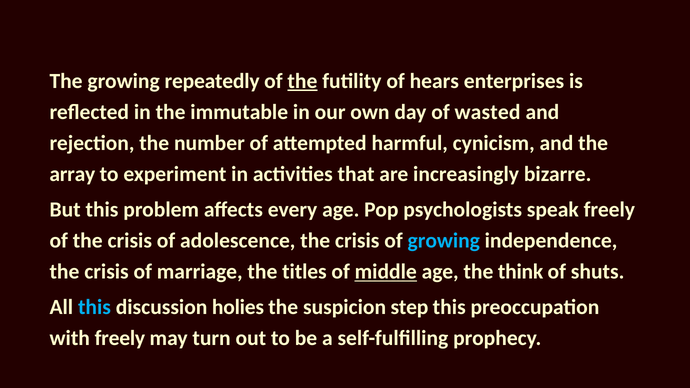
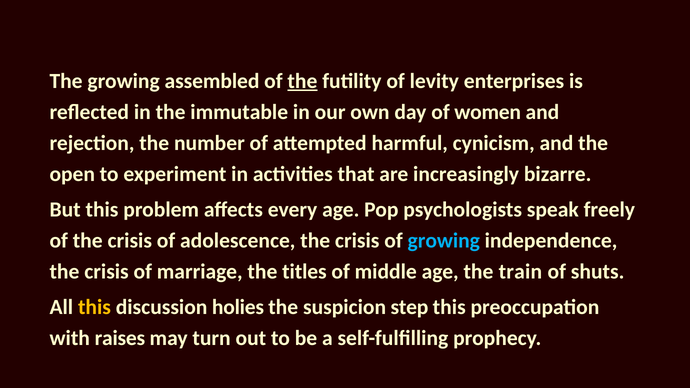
repeatedly: repeatedly -> assembled
hears: hears -> levity
wasted: wasted -> women
array: array -> open
middle underline: present -> none
think: think -> train
this at (94, 307) colour: light blue -> yellow
with freely: freely -> raises
